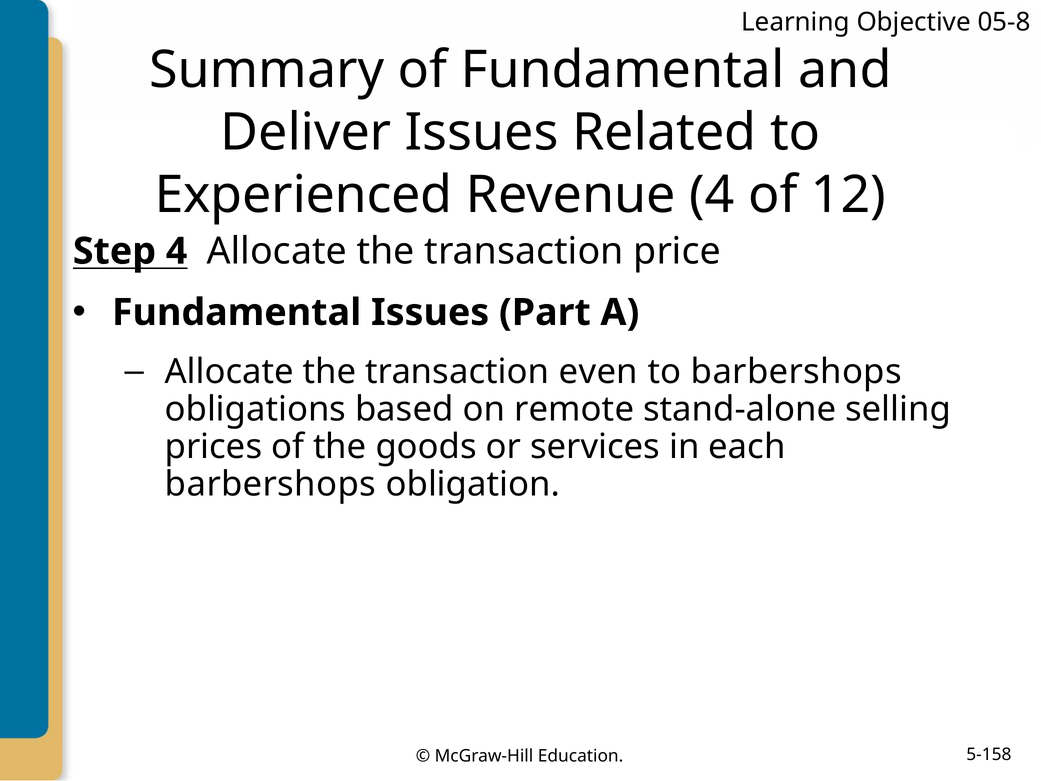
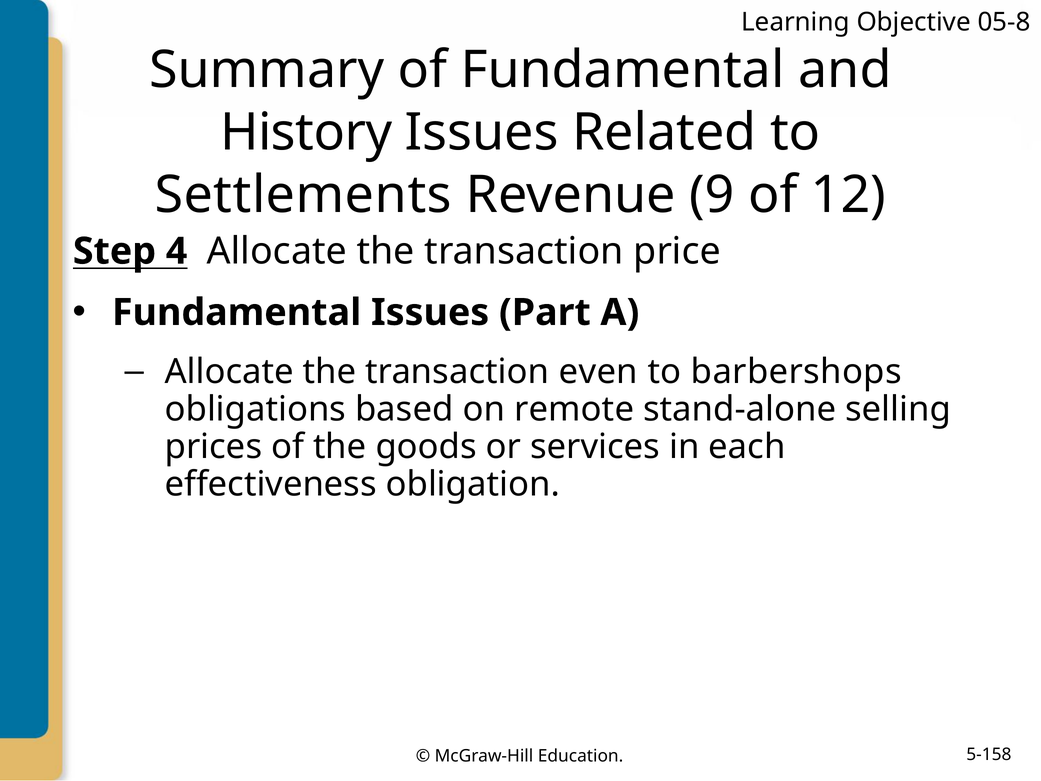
Deliver: Deliver -> History
Experienced: Experienced -> Settlements
Revenue 4: 4 -> 9
barbershops at (270, 484): barbershops -> effectiveness
